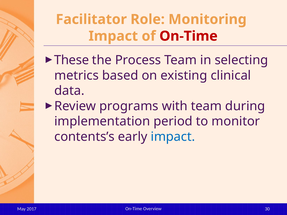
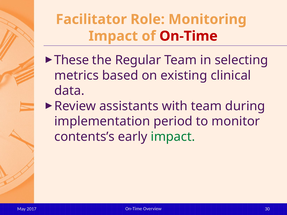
Process: Process -> Regular
programs: programs -> assistants
impact at (173, 137) colour: blue -> green
